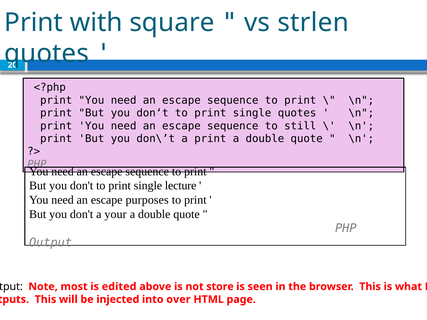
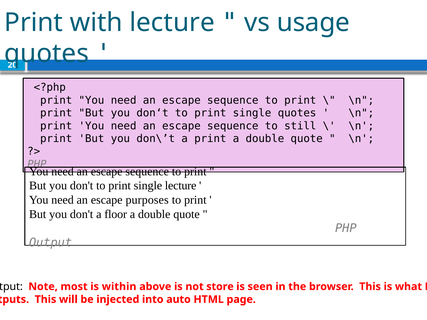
with square: square -> lecture
strlen: strlen -> usage
your: your -> floor
edited: edited -> within
over: over -> auto
